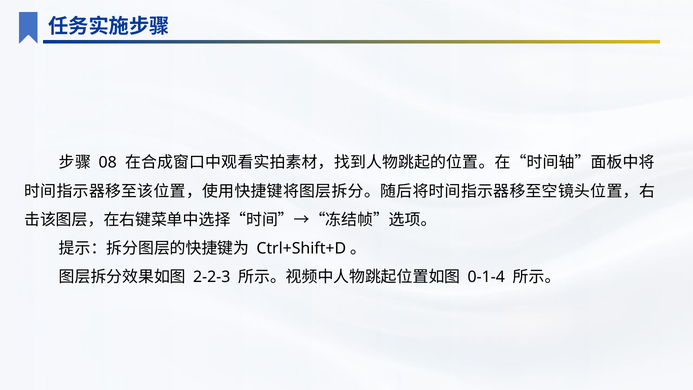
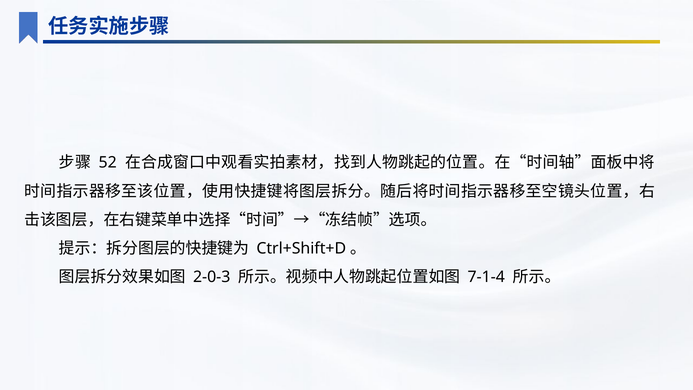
08: 08 -> 52
2-2-3: 2-2-3 -> 2-0-3
0-1-4: 0-1-4 -> 7-1-4
